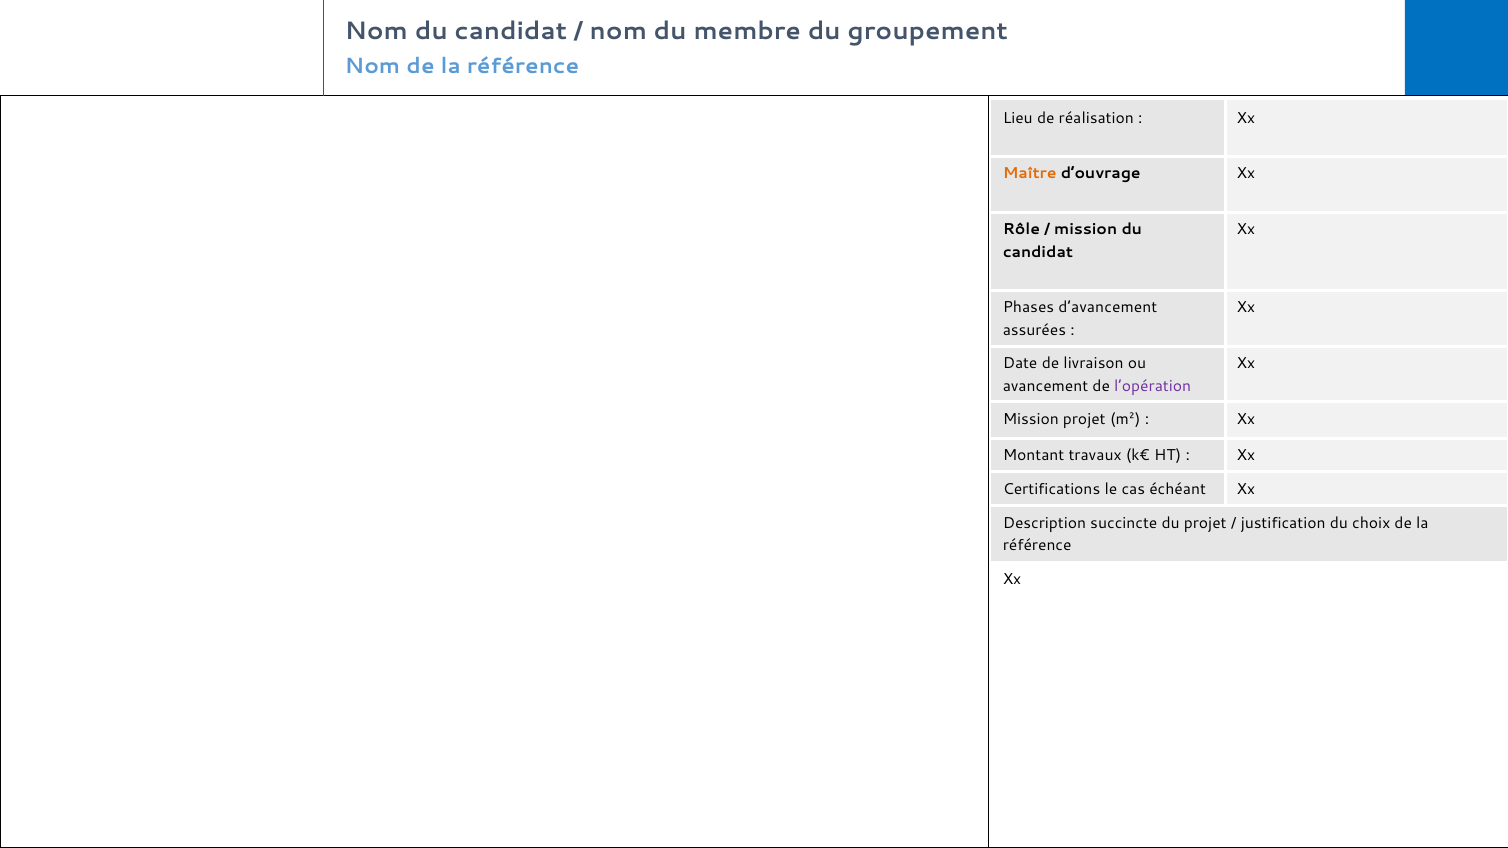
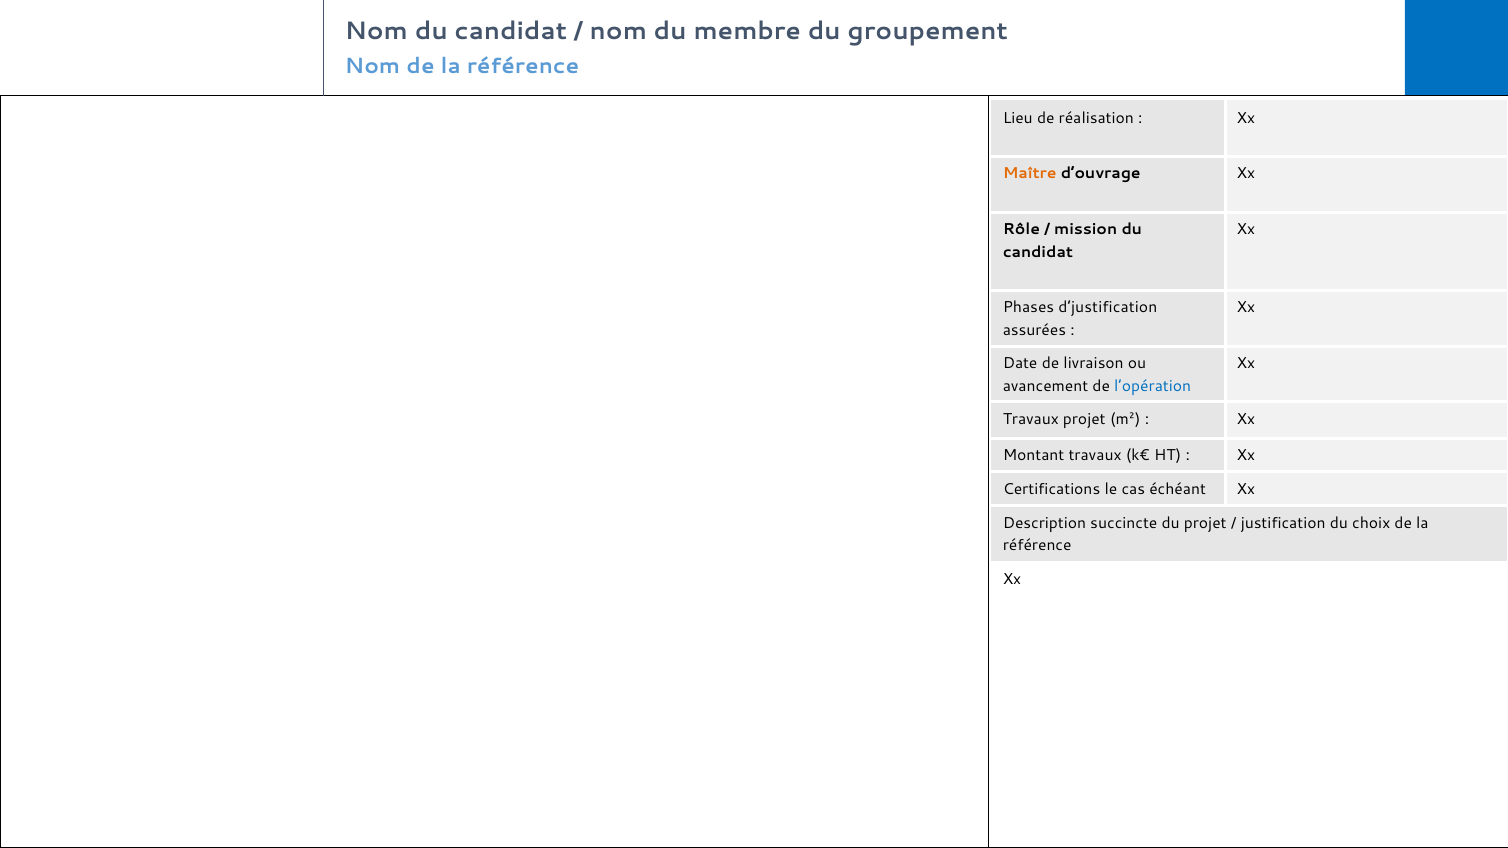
d’avancement: d’avancement -> d’justification
l’opération colour: purple -> blue
Mission at (1031, 420): Mission -> Travaux
